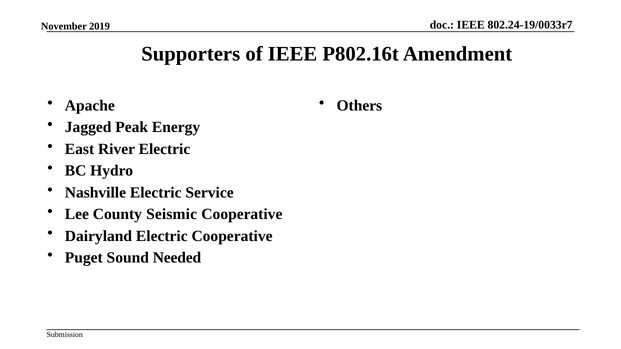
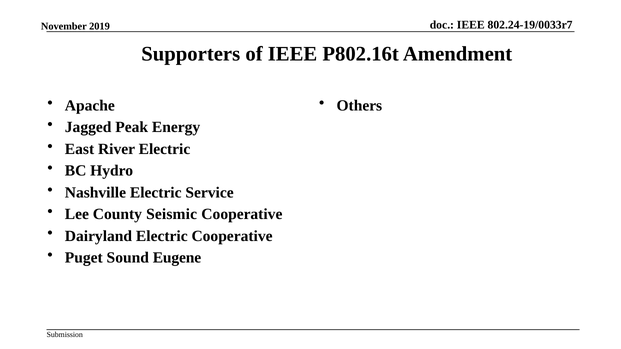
Needed: Needed -> Eugene
